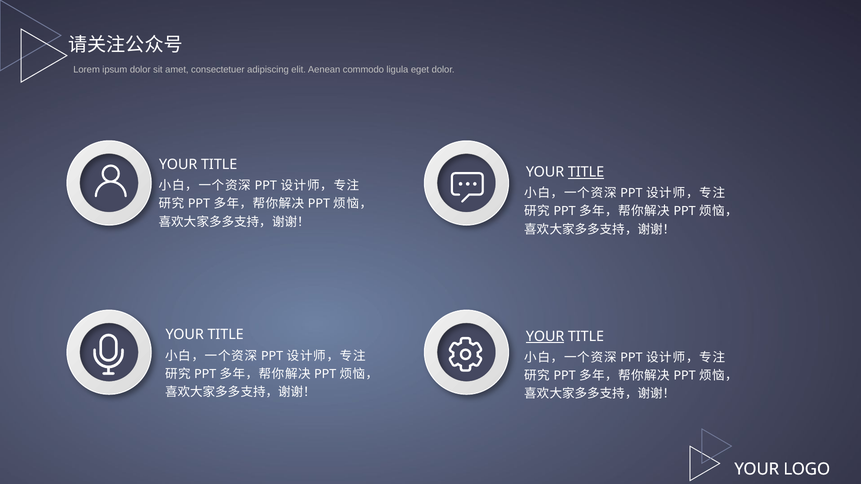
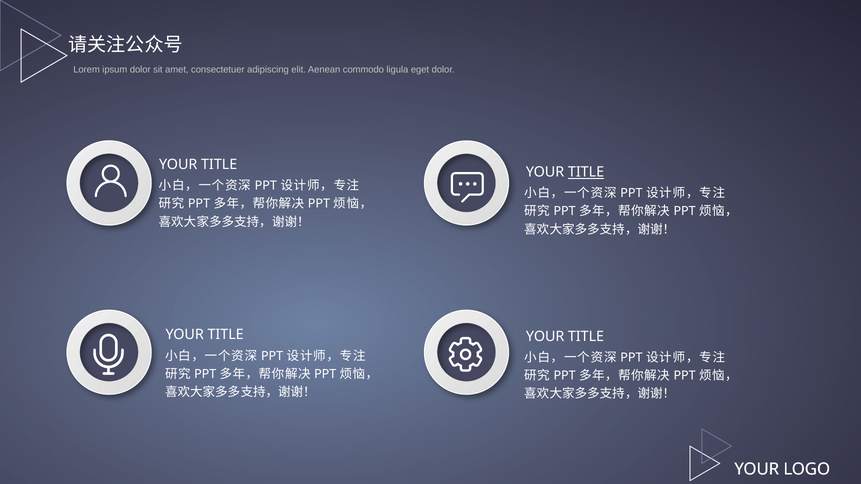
YOUR at (545, 337) underline: present -> none
